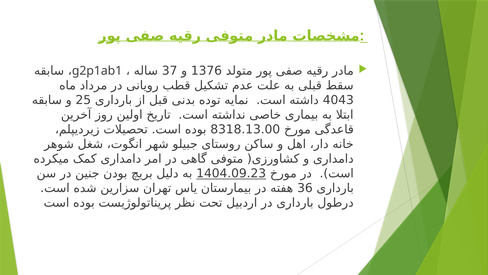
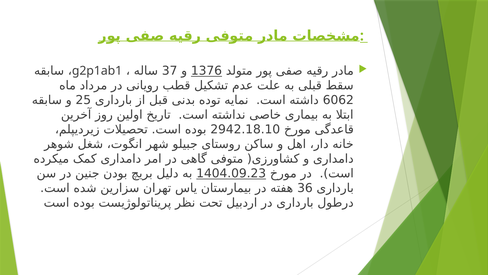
1376 underline: none -> present
4043: 4043 -> 6062
8318.13.00: 8318.13.00 -> 2942.18.10
